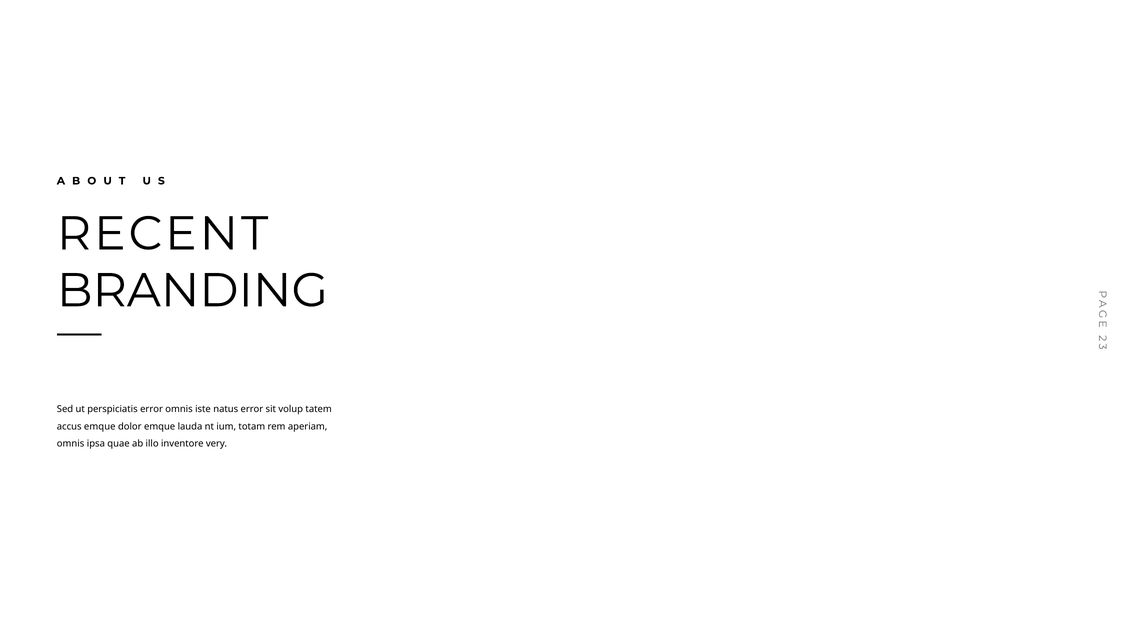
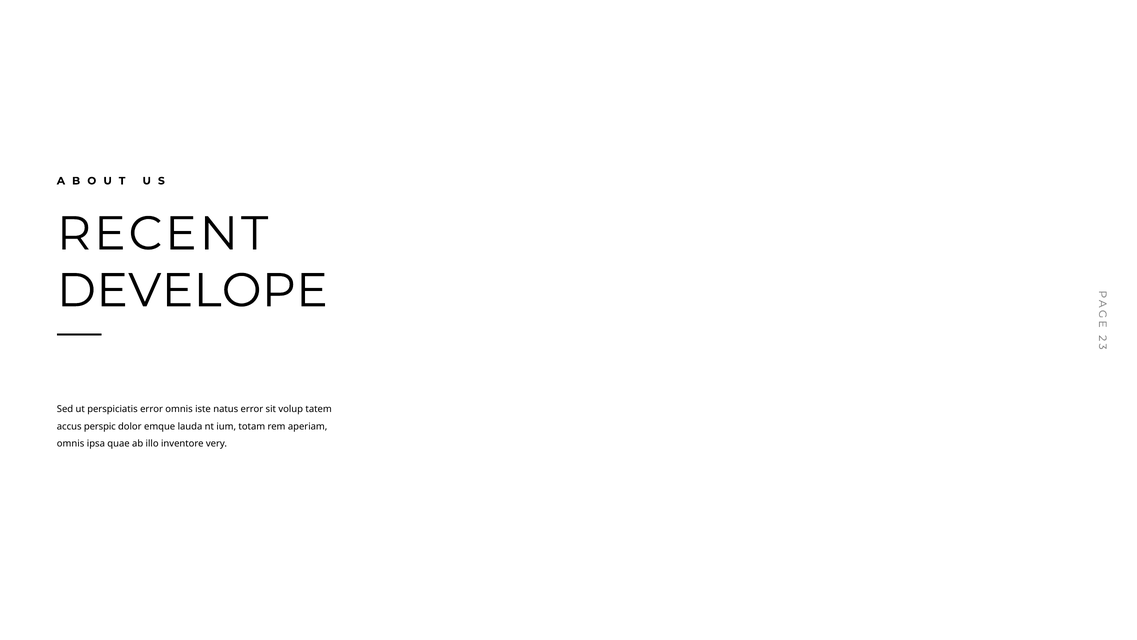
BRANDING: BRANDING -> DEVELOPE
accus emque: emque -> perspic
